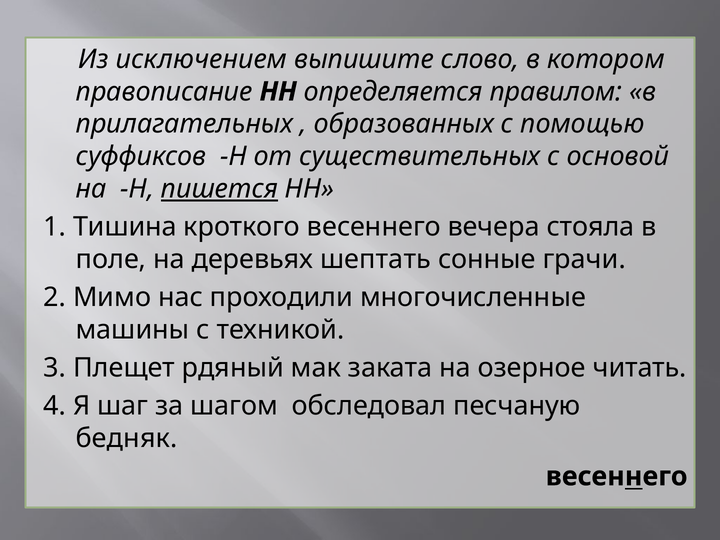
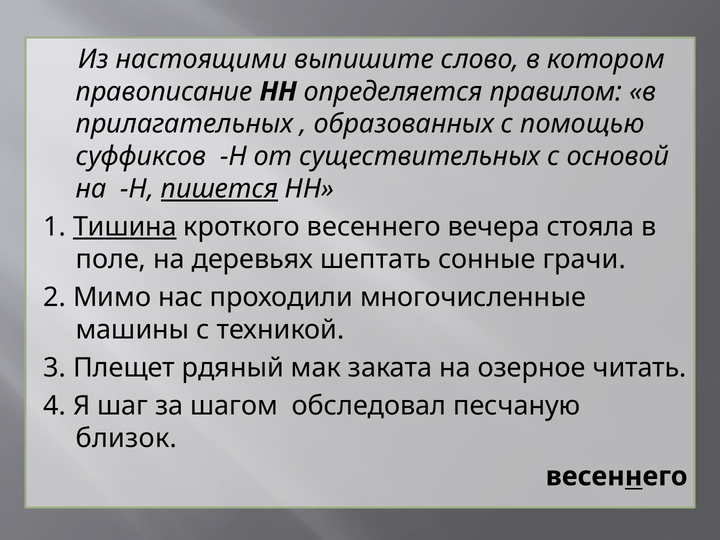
исключением: исключением -> настоящими
Тишина underline: none -> present
бедняк: бедняк -> близок
